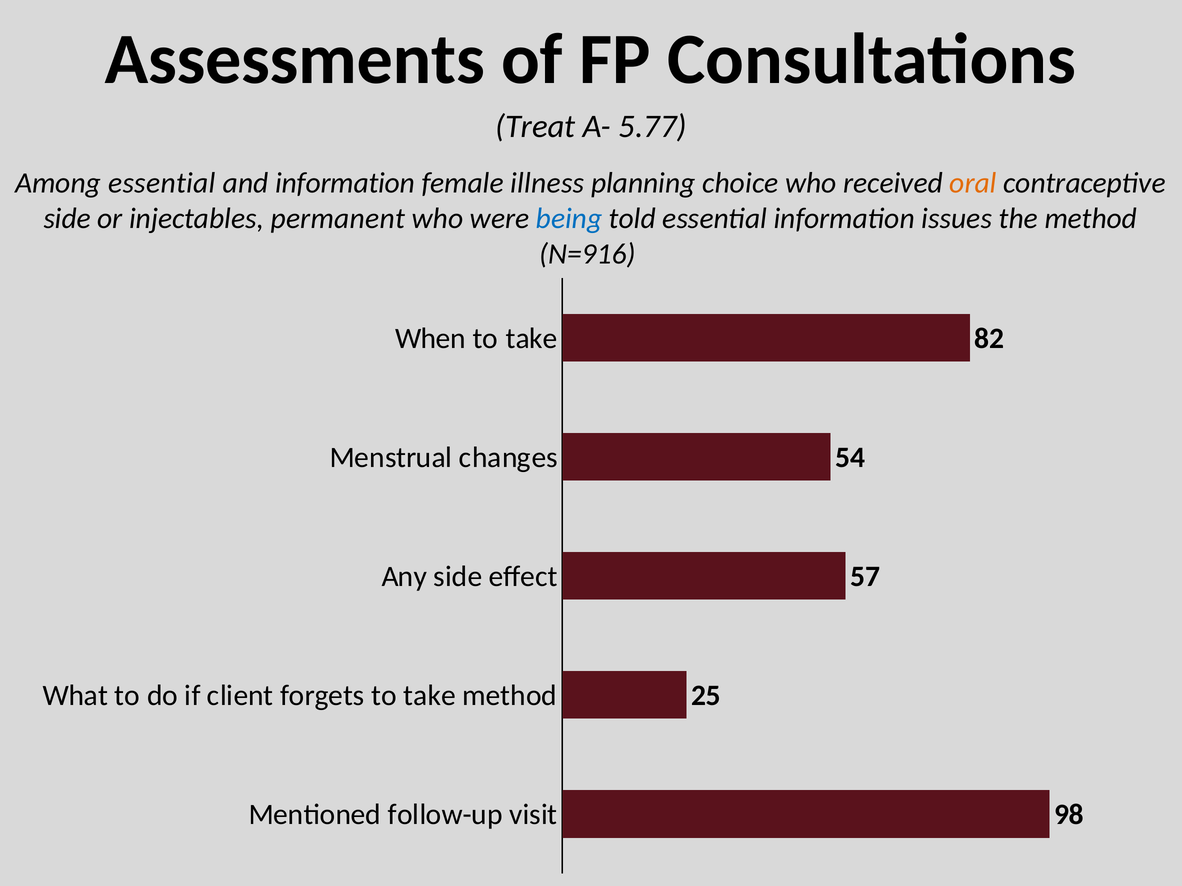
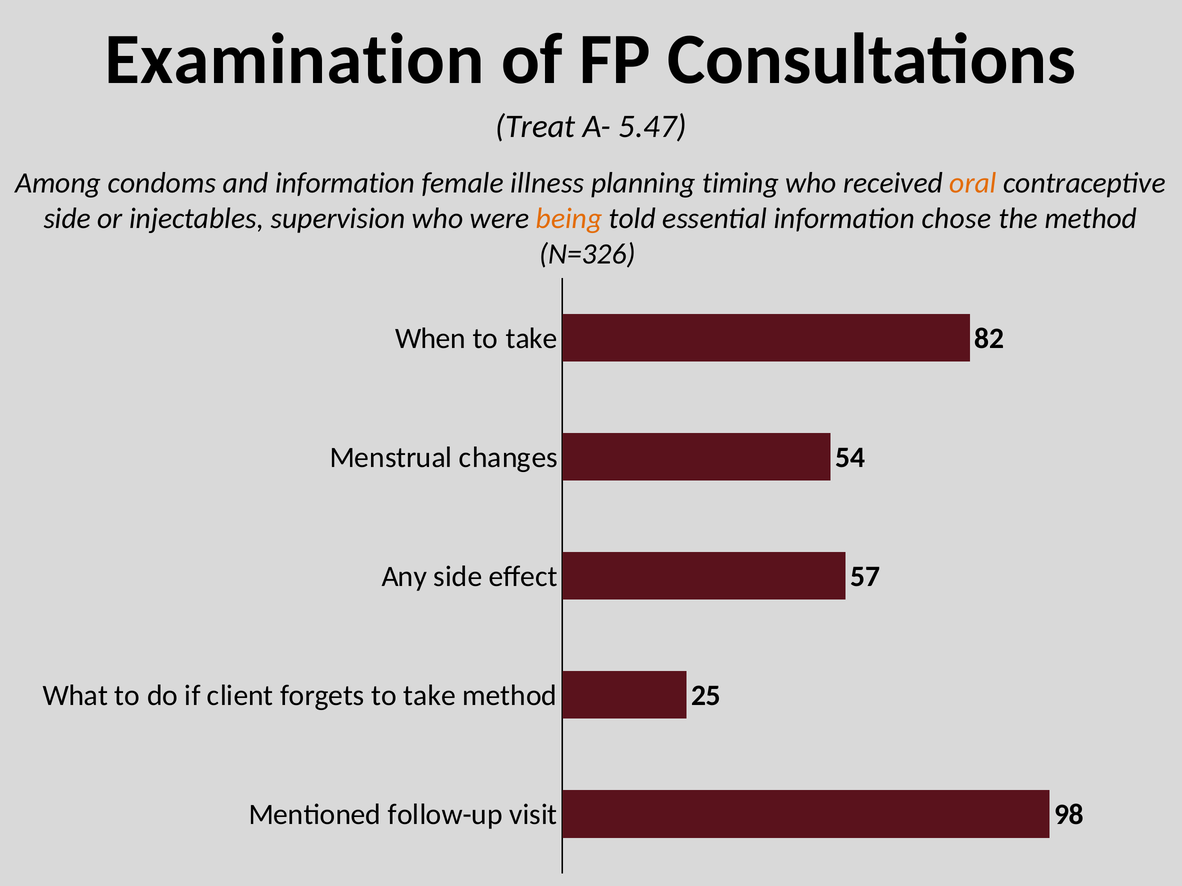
Assessments: Assessments -> Examination
5.77: 5.77 -> 5.47
Among essential: essential -> condoms
choice: choice -> timing
permanent: permanent -> supervision
being colour: blue -> orange
issues: issues -> chose
N=916: N=916 -> N=326
